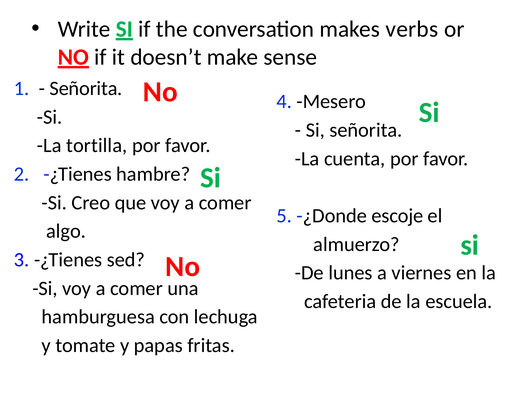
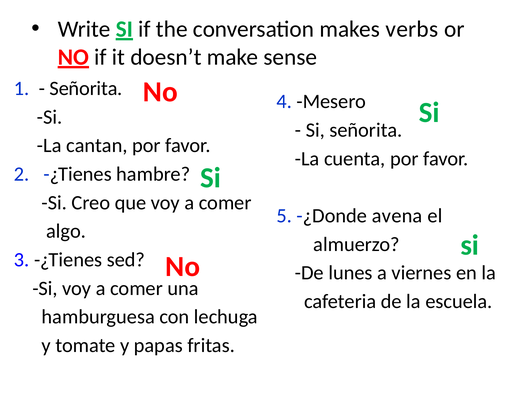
tortilla: tortilla -> cantan
escoje: escoje -> avena
